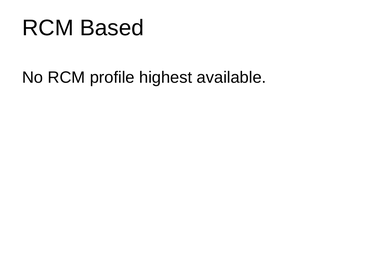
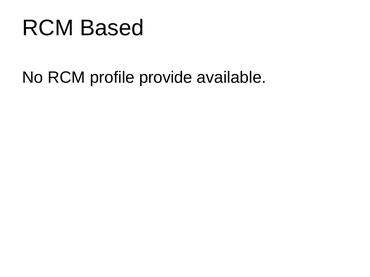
highest: highest -> provide
